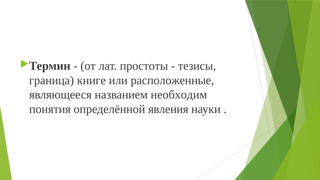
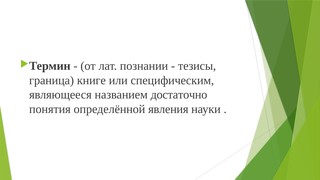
простоты: простоты -> познании
расположенные: расположенные -> специфическим
необходим: необходим -> достаточно
